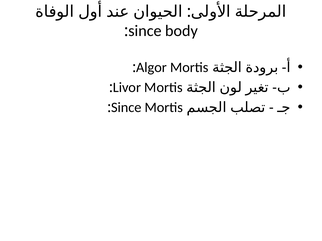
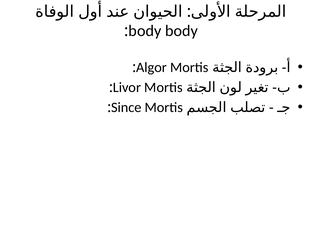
since at (145, 31): since -> body
